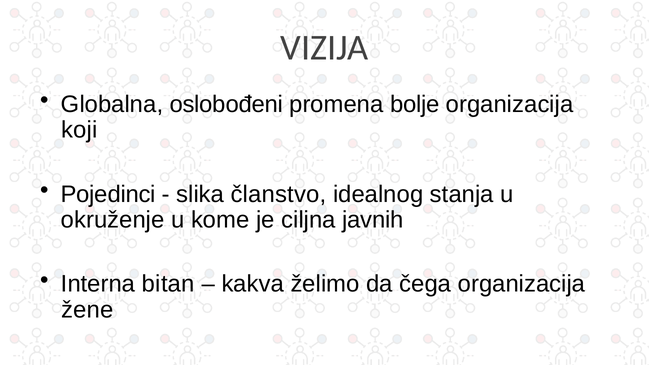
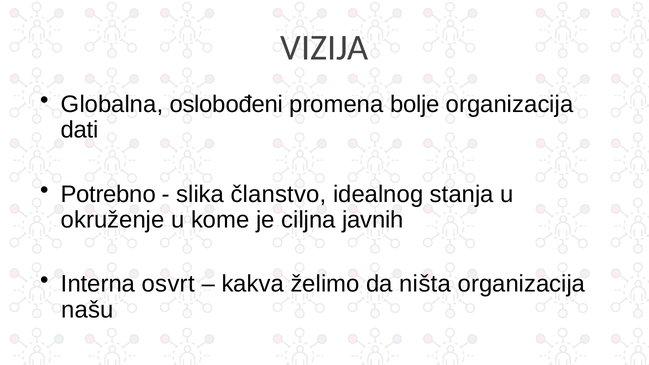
koji: koji -> dati
Pojedinci: Pojedinci -> Potrebno
bitan: bitan -> osvrt
čega: čega -> ništa
žene: žene -> našu
